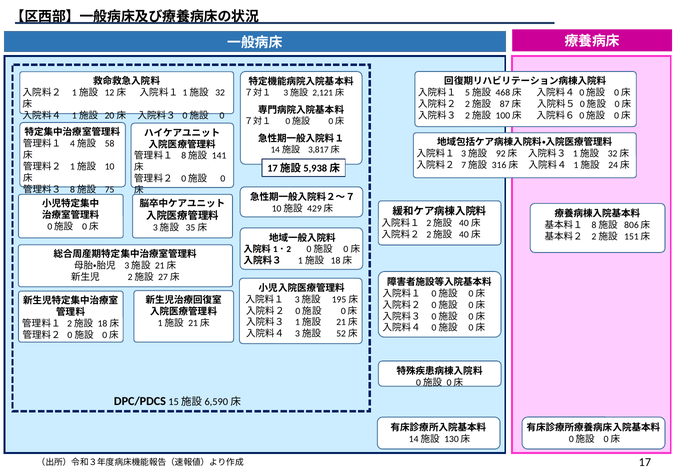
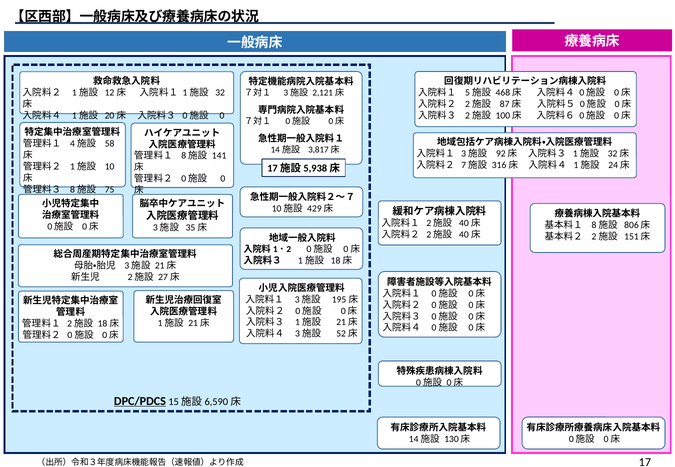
DPC/PDCS underline: none -> present
